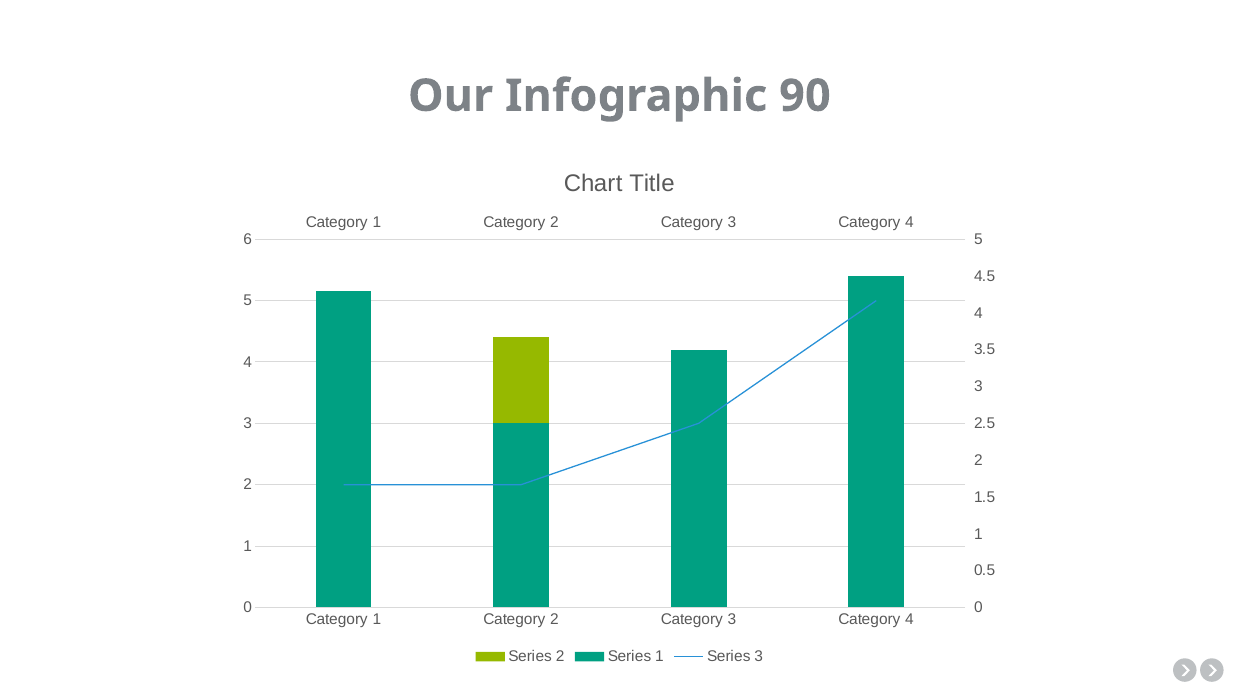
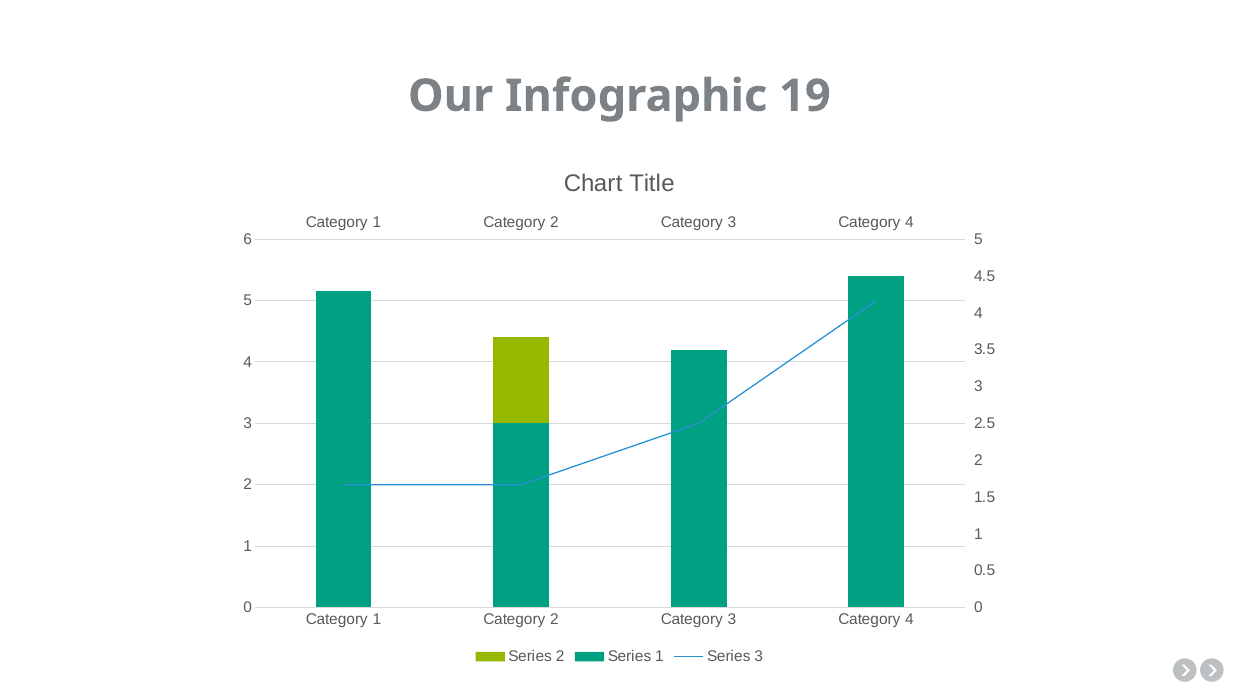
90: 90 -> 19
